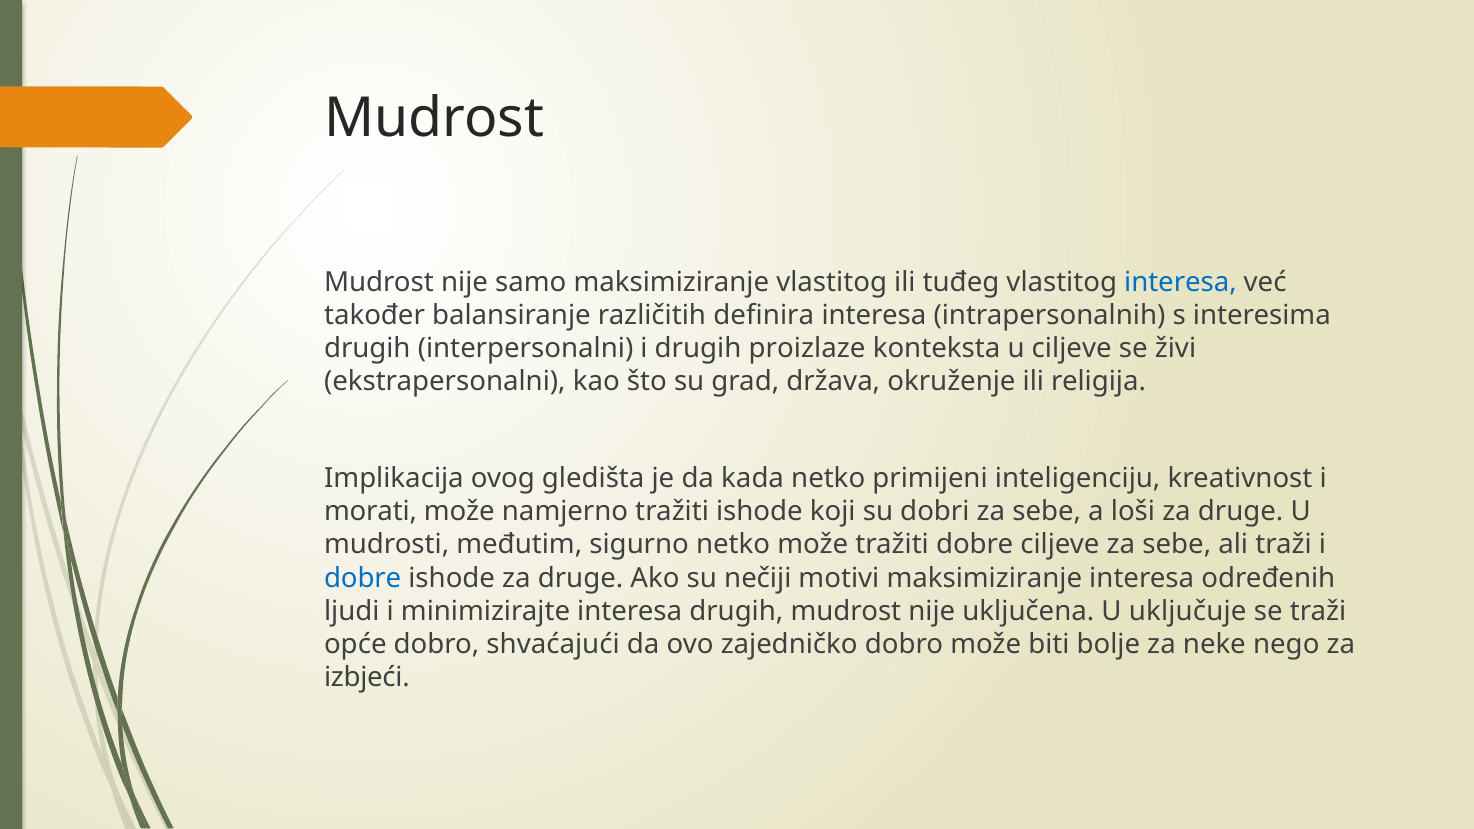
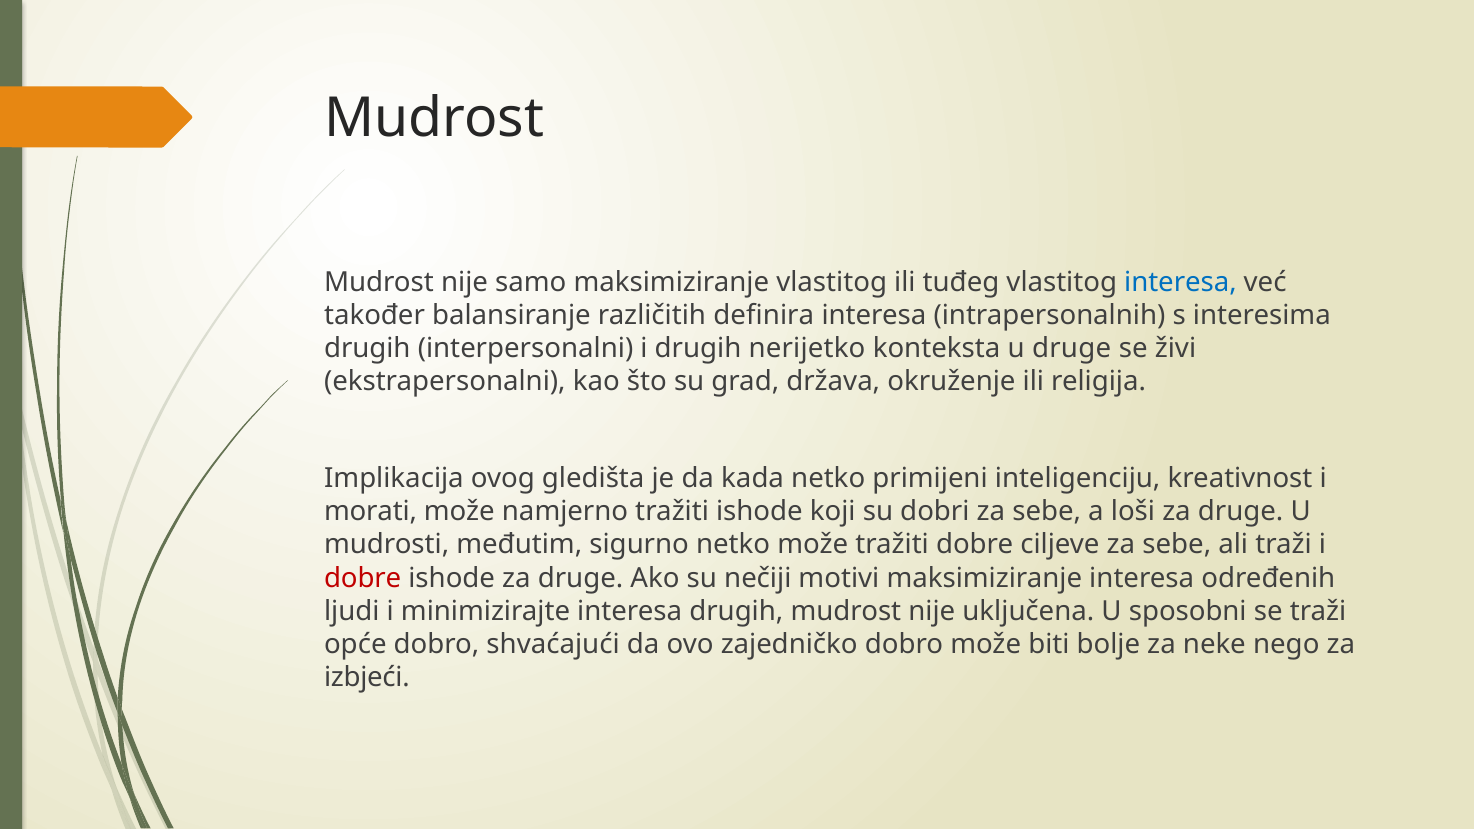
proizlaze: proizlaze -> nerijetko
u ciljeve: ciljeve -> druge
dobre at (363, 578) colour: blue -> red
uključuje: uključuje -> sposobni
